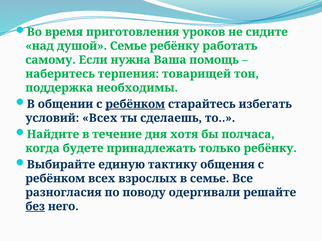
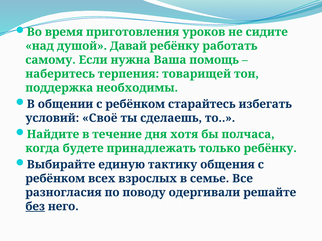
душой Семье: Семье -> Давай
ребёнком at (135, 104) underline: present -> none
условий Всех: Всех -> Своё
